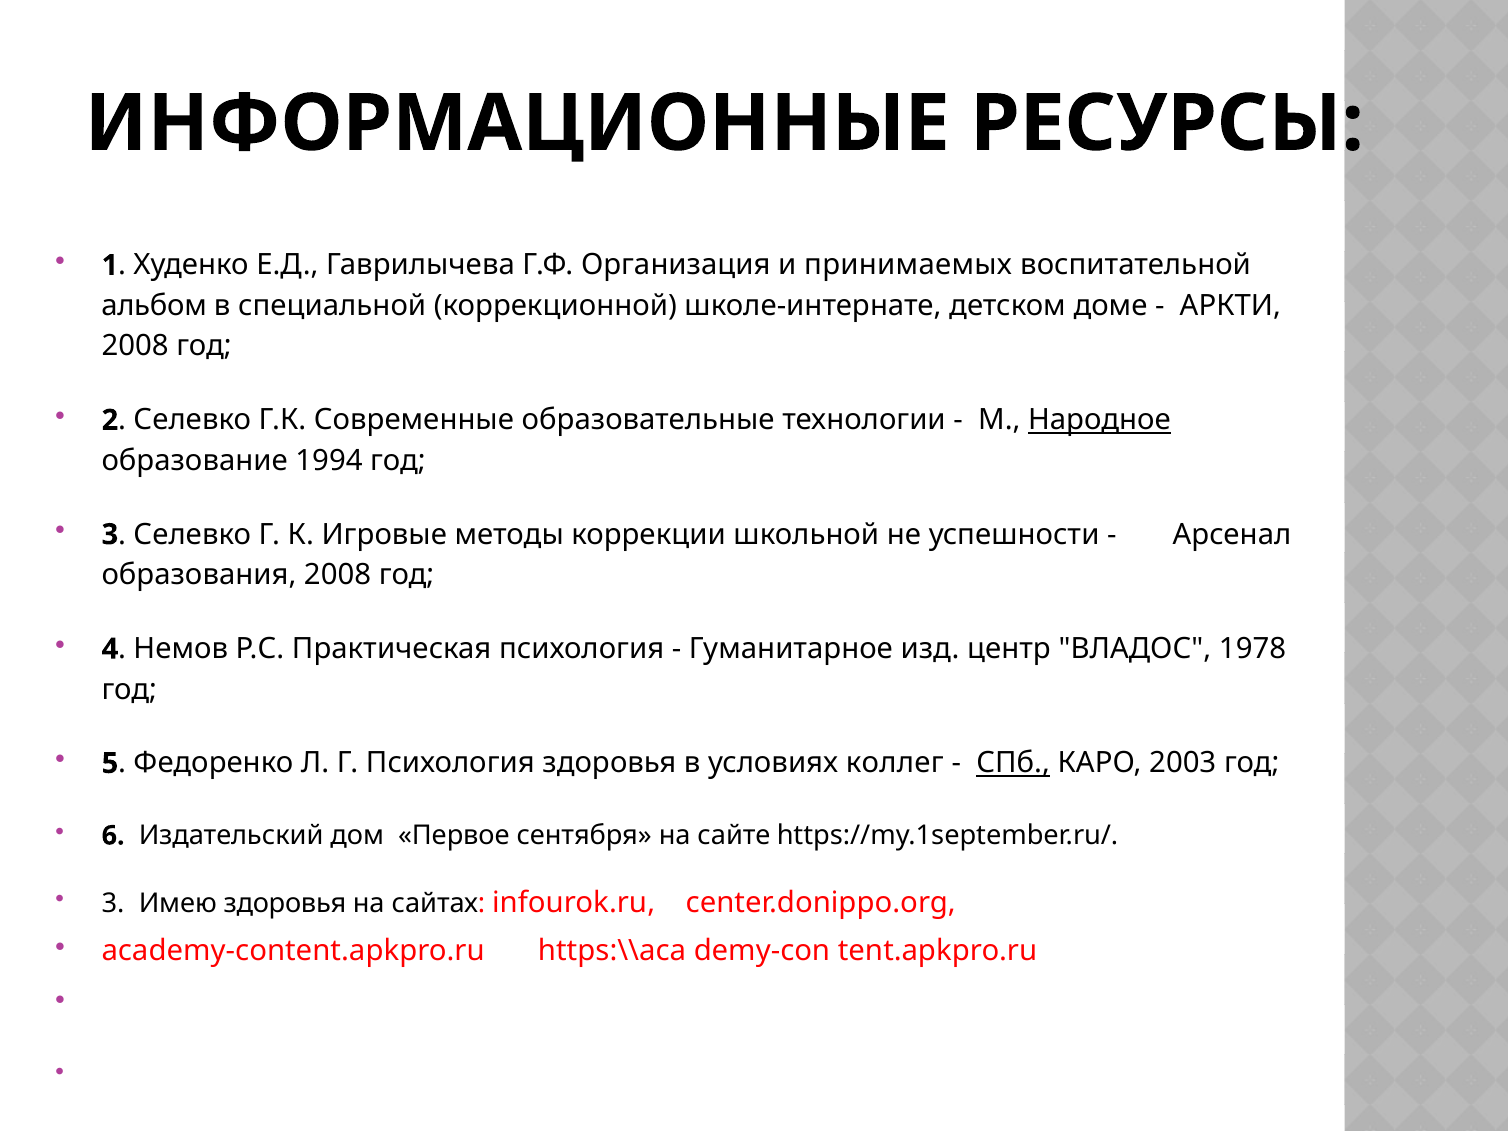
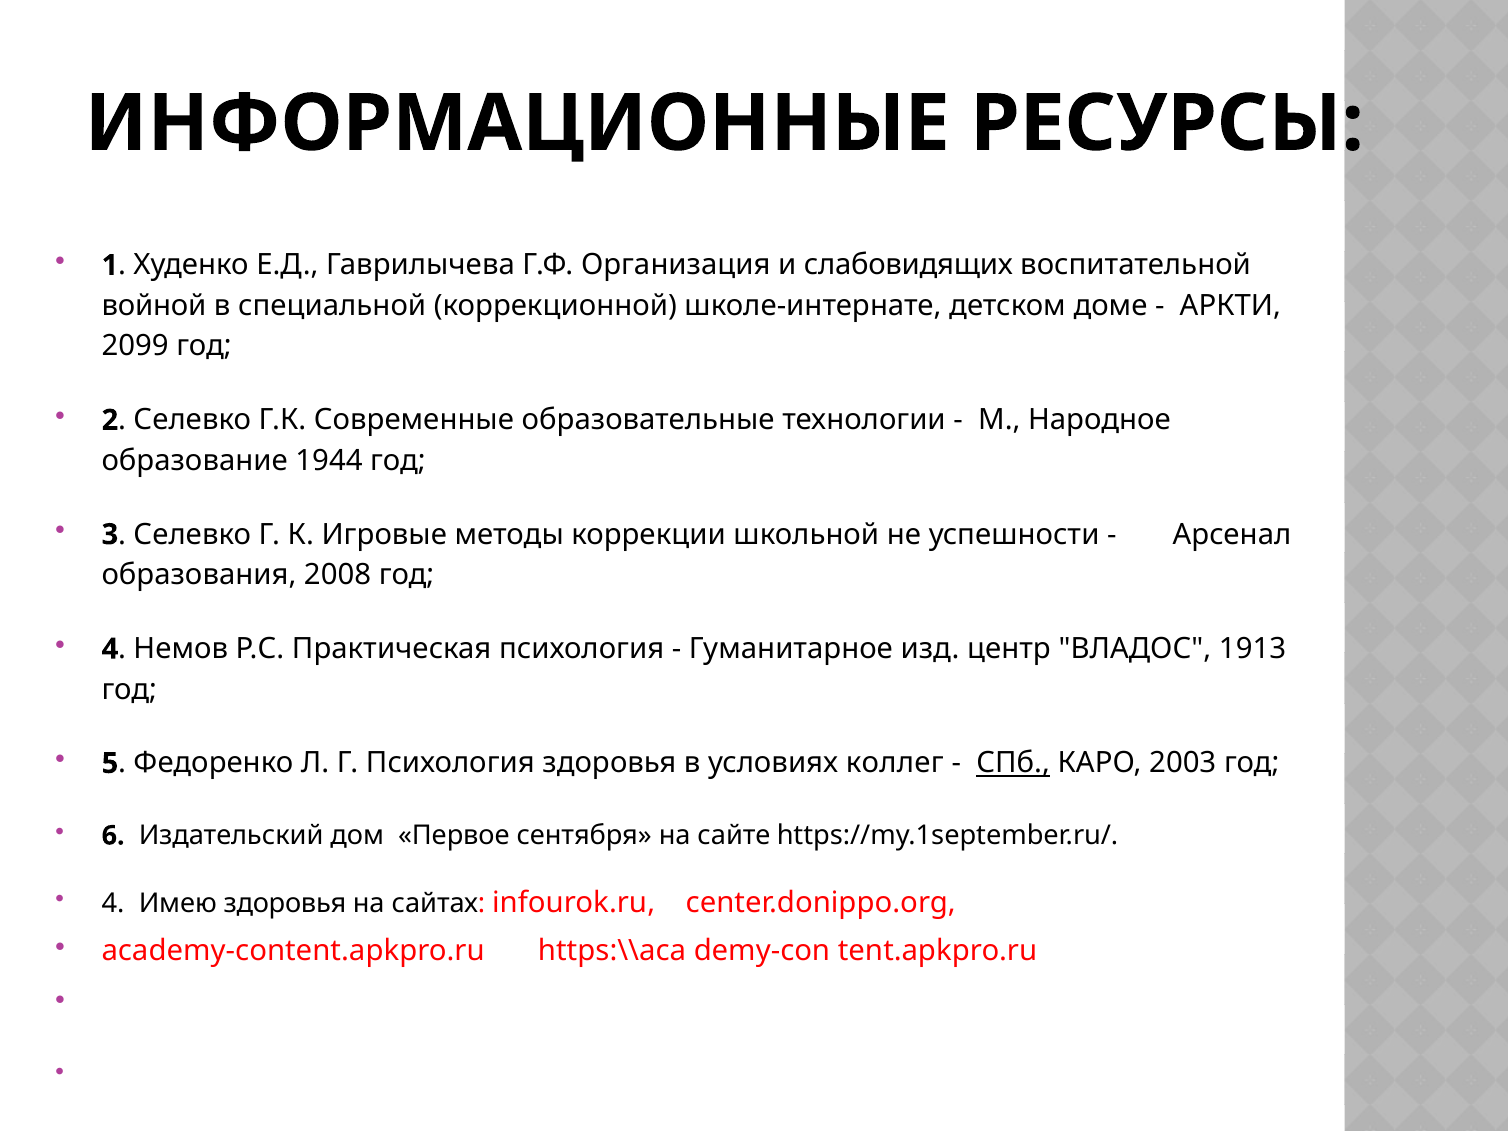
принимаемых: принимаемых -> слабовидящих
альбом: альбом -> войной
2008 at (135, 346): 2008 -> 2099
Народное underline: present -> none
1994: 1994 -> 1944
1978: 1978 -> 1913
3 at (113, 904): 3 -> 4
